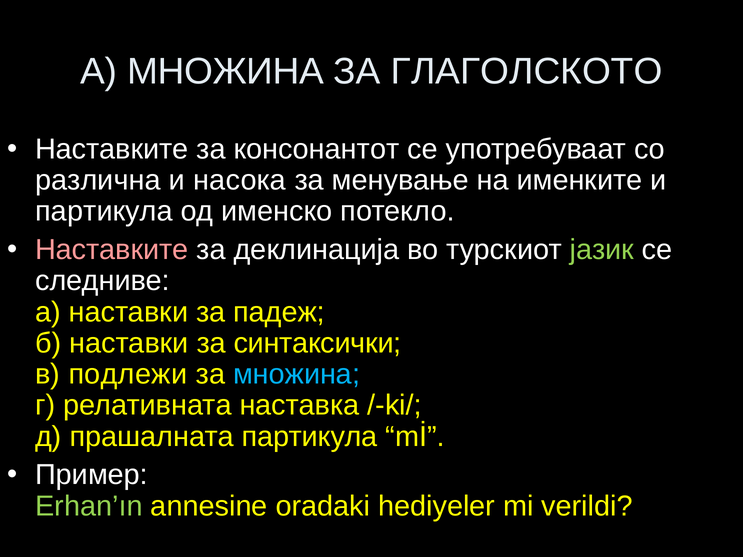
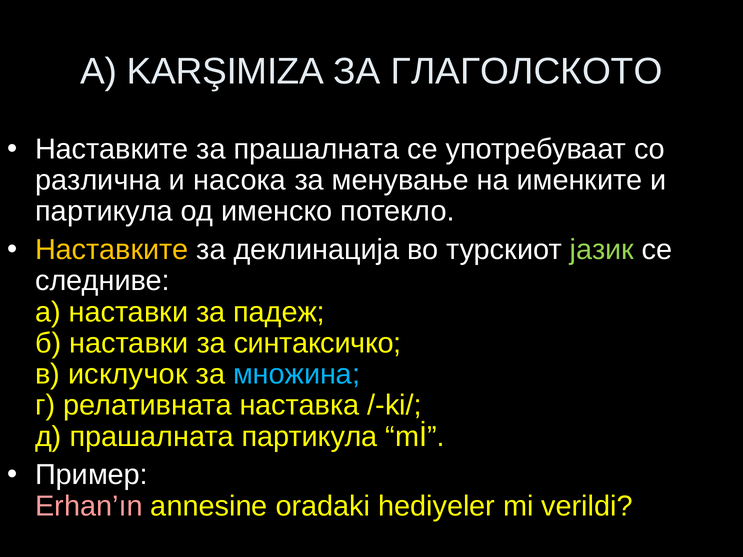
A МНОЖИНА: МНОЖИНА -> KARŞIMIZA
за консонантот: консонантот -> прашалната
Наставките at (112, 250) colour: pink -> yellow
синтаксички: синтаксички -> синтаксичко
подлежи: подлежи -> исклучок
Erhan’ın colour: light green -> pink
